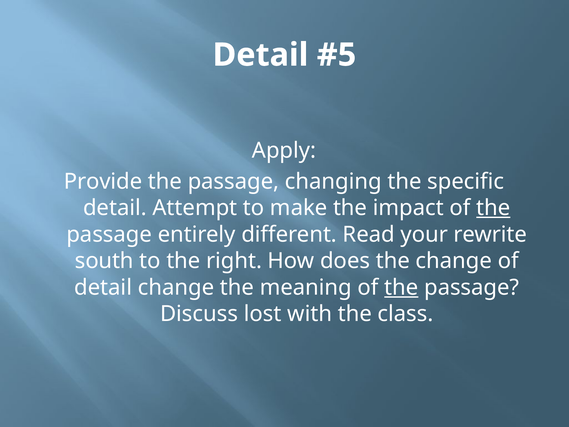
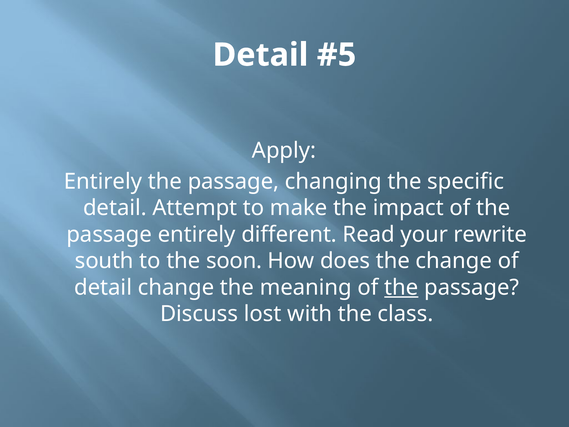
Provide at (103, 181): Provide -> Entirely
the at (493, 208) underline: present -> none
right: right -> soon
